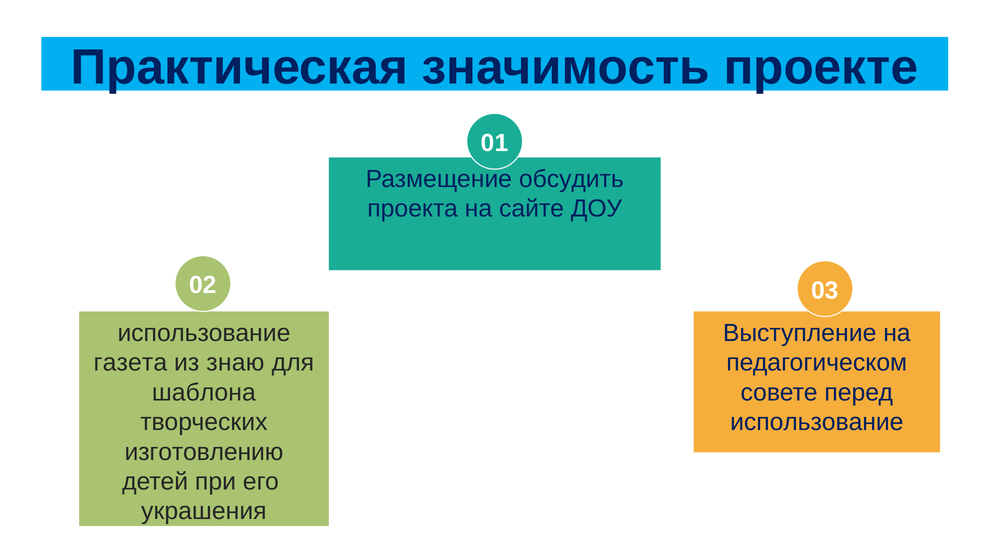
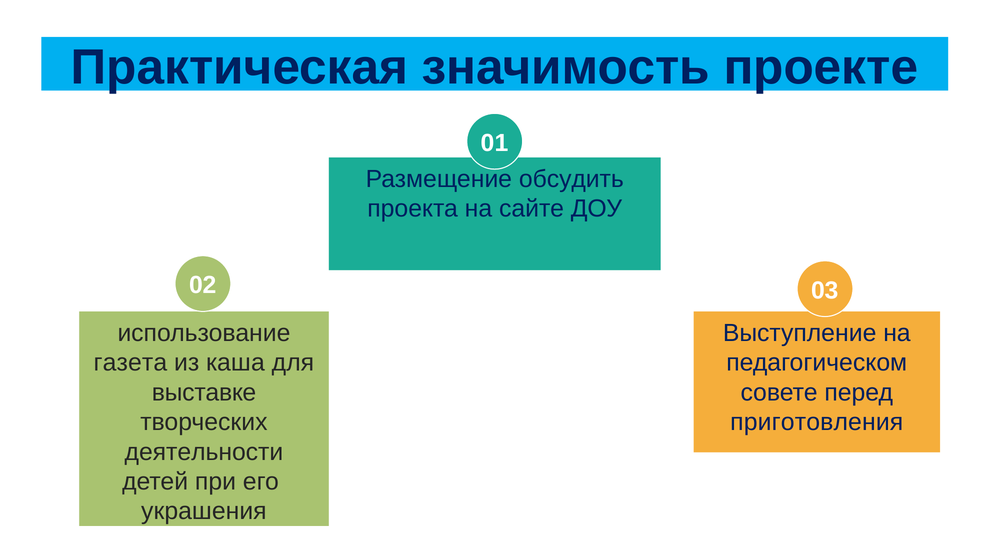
знаю: знаю -> каша
шаблона: шаблона -> выставке
использование at (817, 422): использование -> приготовления
изготовлению: изготовлению -> деятельности
